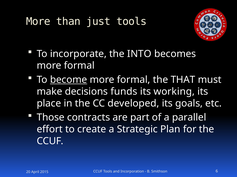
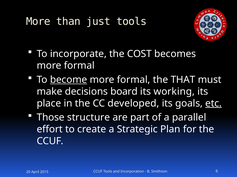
INTO: INTO -> COST
funds: funds -> board
etc underline: none -> present
contracts: contracts -> structure
